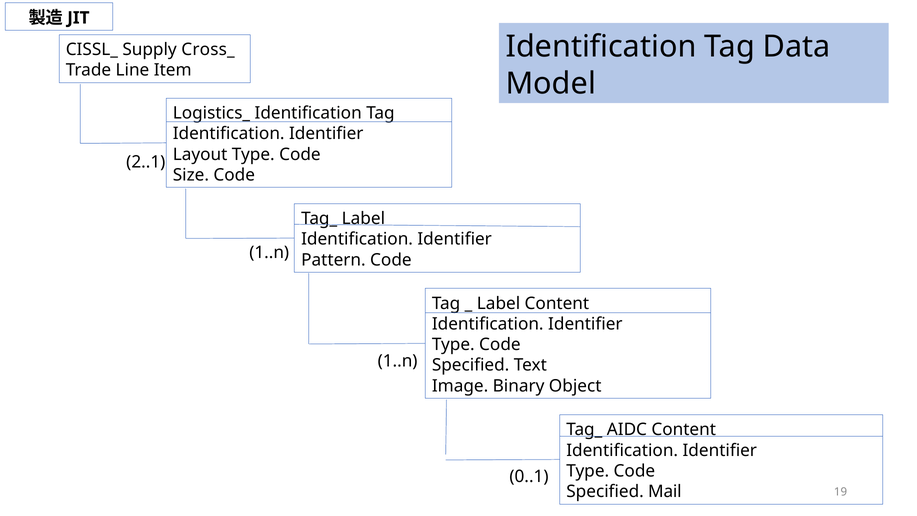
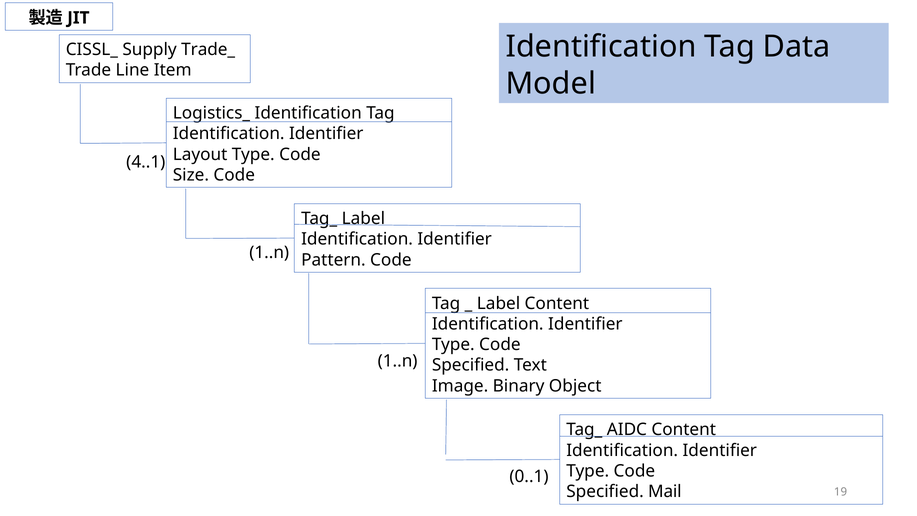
Cross_: Cross_ -> Trade_
2..1: 2..1 -> 4..1
